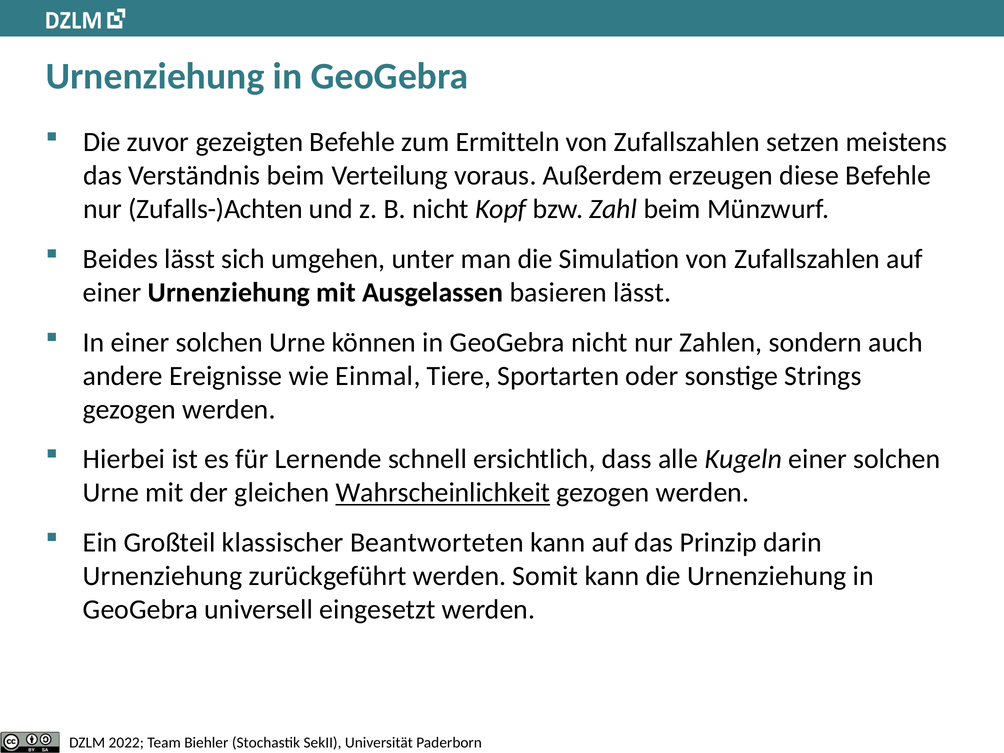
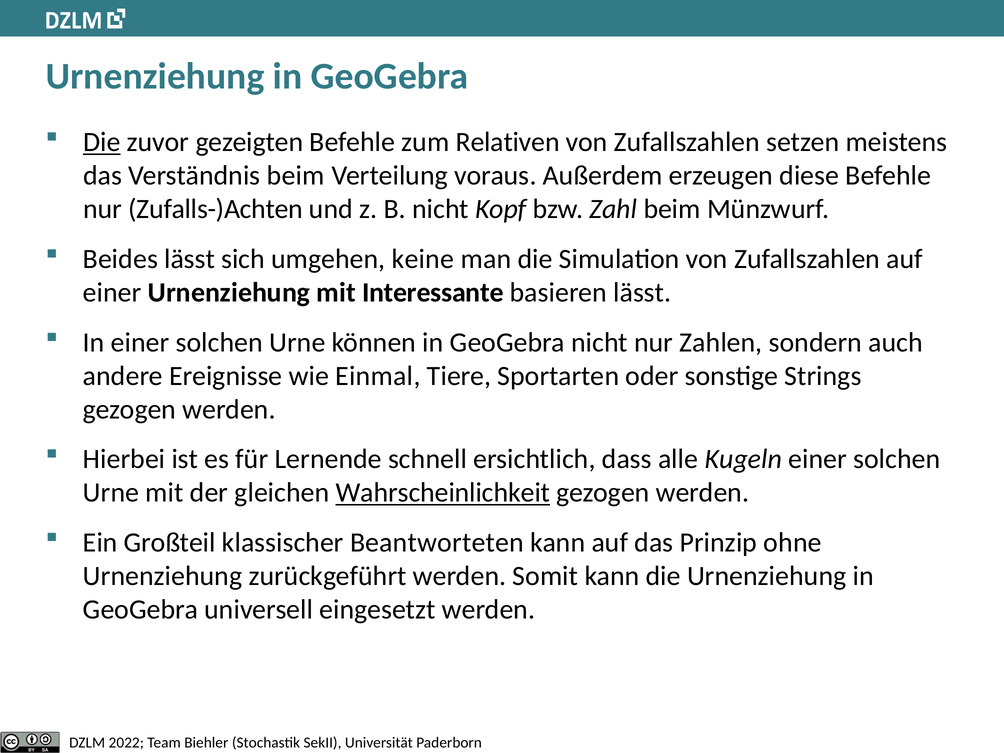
Die at (102, 142) underline: none -> present
Ermitteln: Ermitteln -> Relativen
unter: unter -> keine
Ausgelassen: Ausgelassen -> Interessante
darin: darin -> ohne
